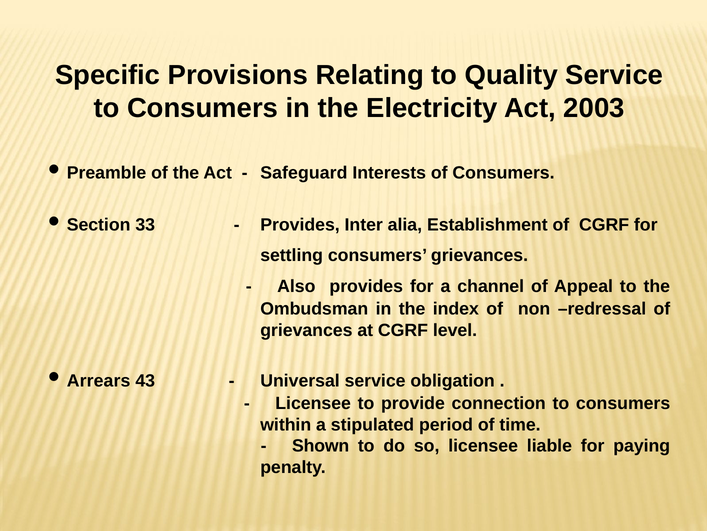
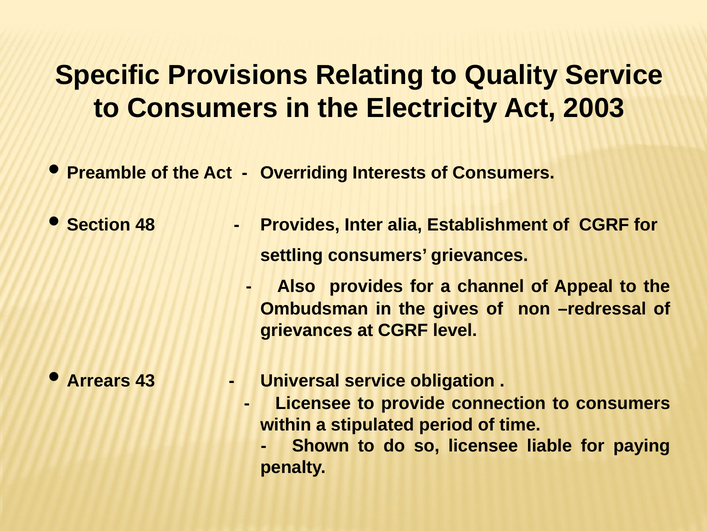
Safeguard: Safeguard -> Overriding
33: 33 -> 48
index: index -> gives
